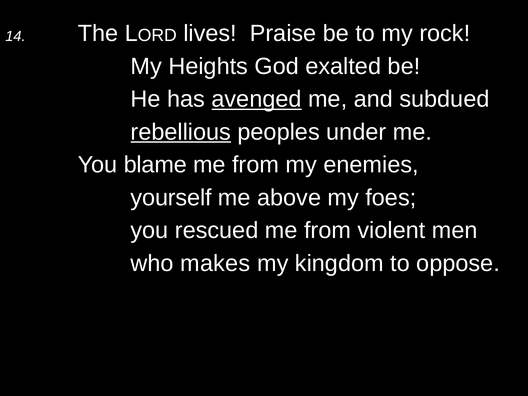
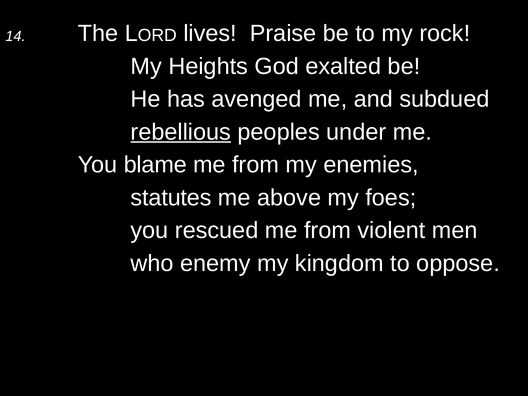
avenged underline: present -> none
yourself: yourself -> statutes
makes: makes -> enemy
